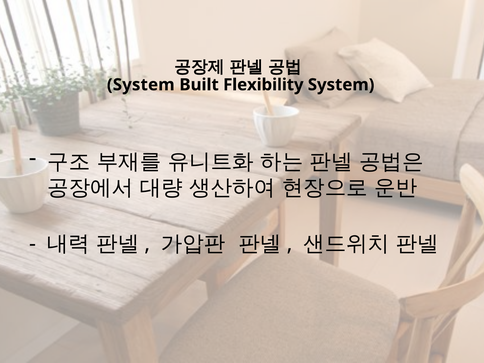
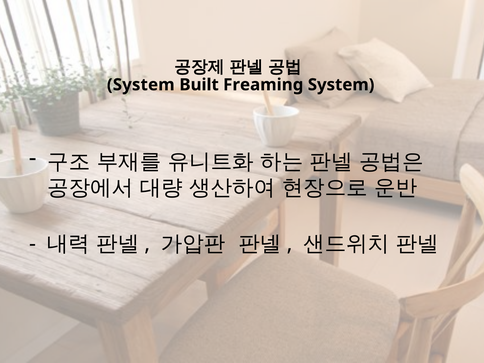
Flexibility: Flexibility -> Freaming
